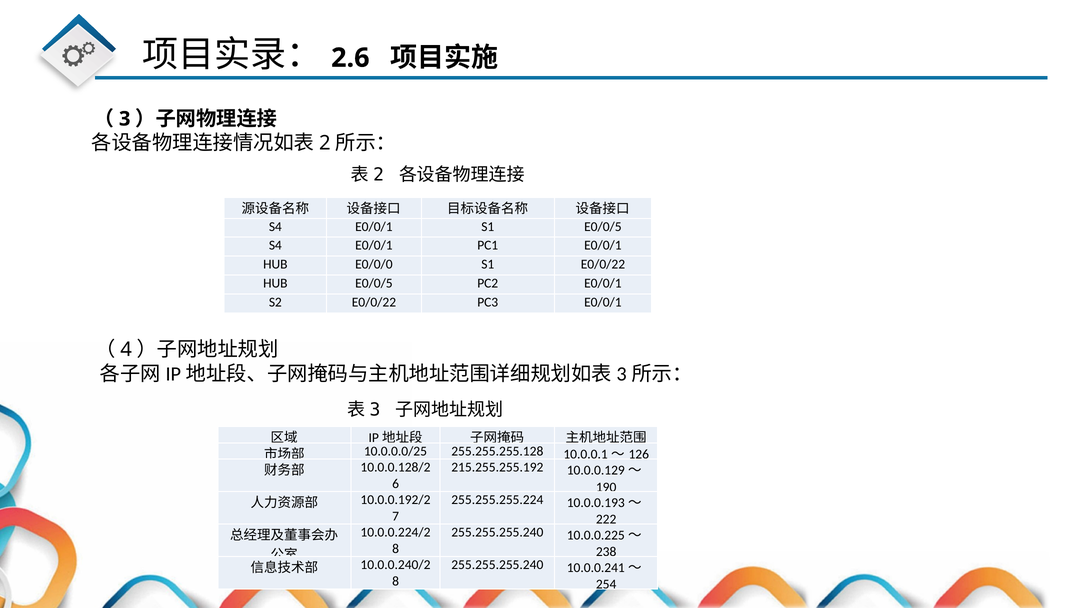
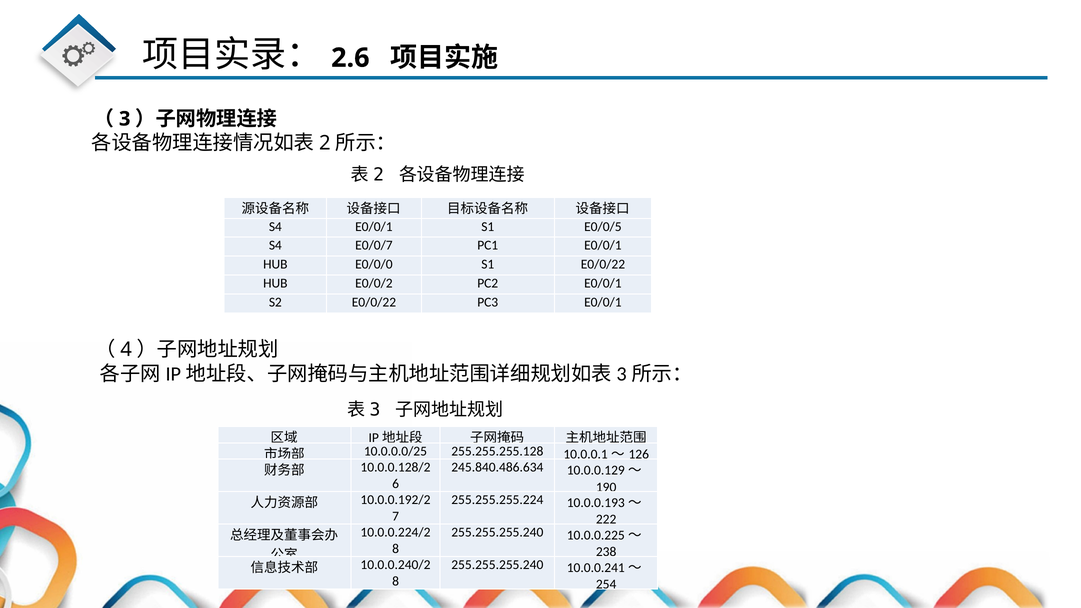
E0/0/1 at (374, 246): E0/0/1 -> E0/0/7
HUB E0/0/5: E0/0/5 -> E0/0/2
215.255.255.192: 215.255.255.192 -> 245.840.486.634
